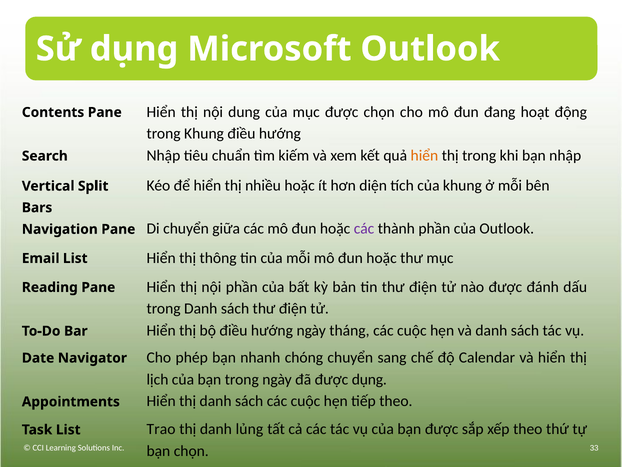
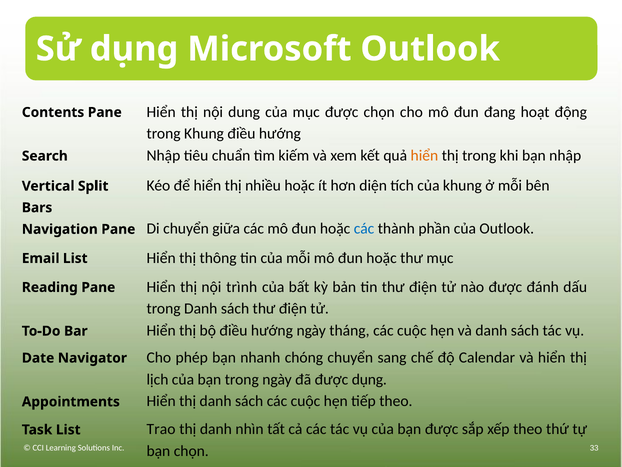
các at (364, 229) colour: purple -> blue
nội phần: phần -> trình
lủng: lủng -> nhìn
